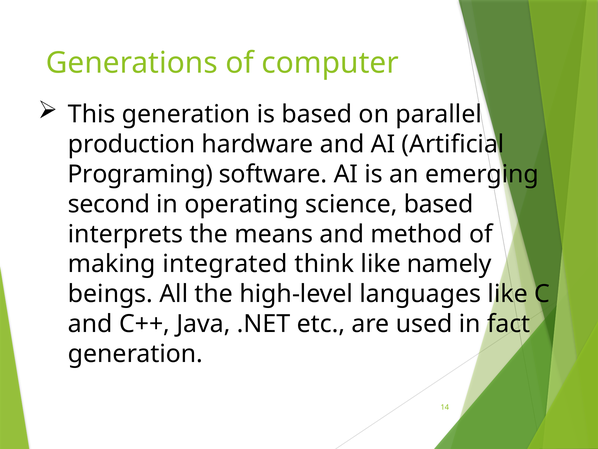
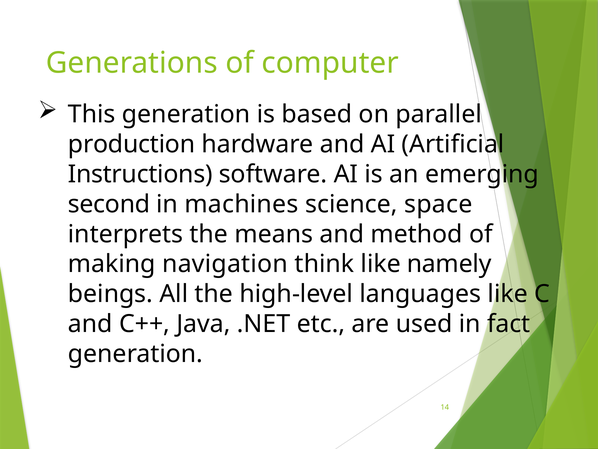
Programing: Programing -> Instructions
operating: operating -> machines
science based: based -> space
integrated: integrated -> navigation
